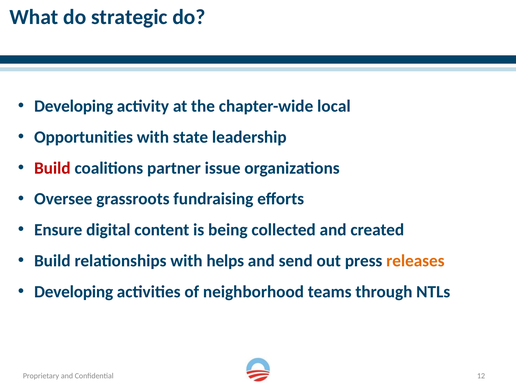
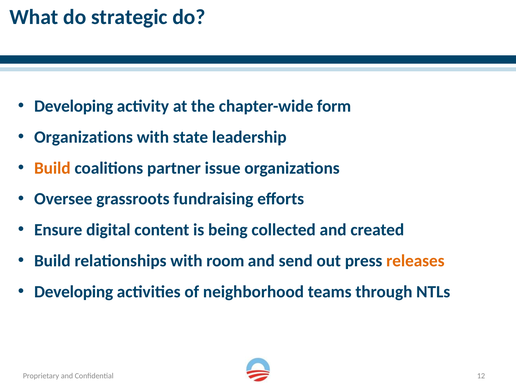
local: local -> form
Opportunities at (84, 137): Opportunities -> Organizations
Build at (52, 168) colour: red -> orange
helps: helps -> room
